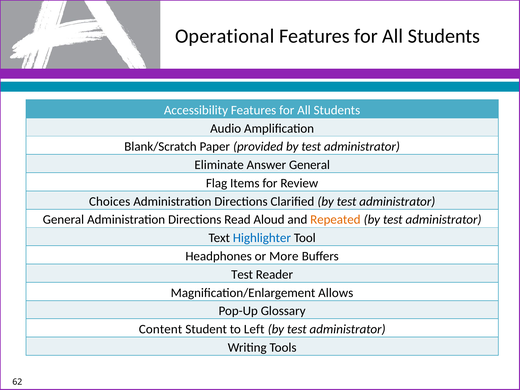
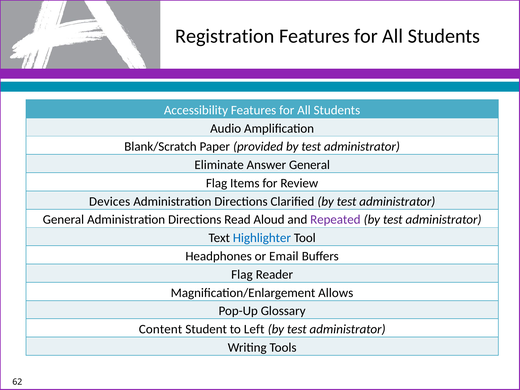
Operational: Operational -> Registration
Choices: Choices -> Devices
Repeated colour: orange -> purple
More: More -> Email
Test at (242, 274): Test -> Flag
